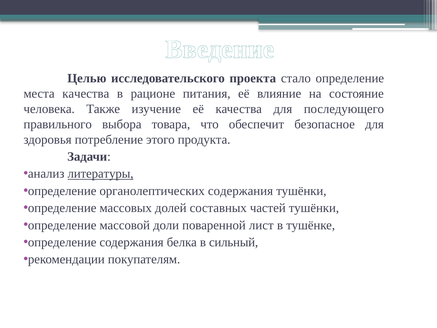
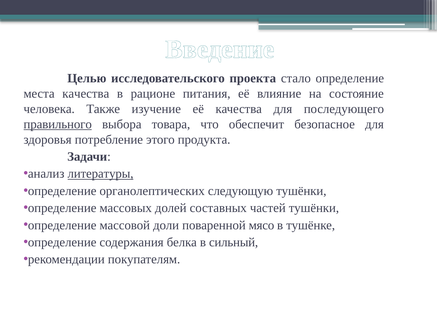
правильного underline: none -> present
органолептических содержания: содержания -> следующую
лист: лист -> мясо
